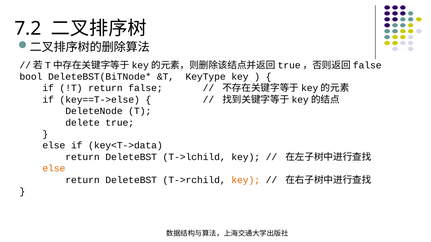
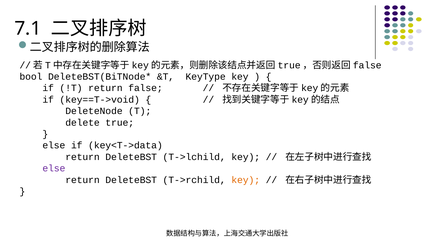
7.2: 7.2 -> 7.1
key==T->else: key==T->else -> key==T->void
else at (54, 169) colour: orange -> purple
